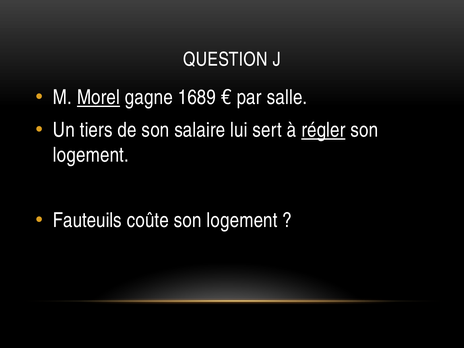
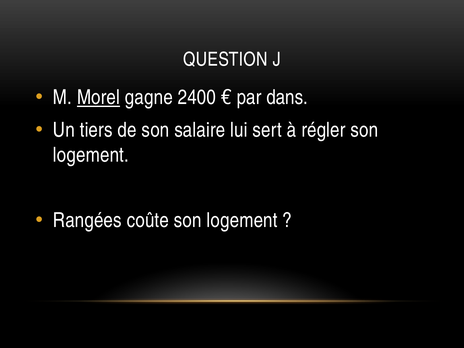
1689: 1689 -> 2400
salle: salle -> dans
régler underline: present -> none
Fauteuils: Fauteuils -> Rangées
